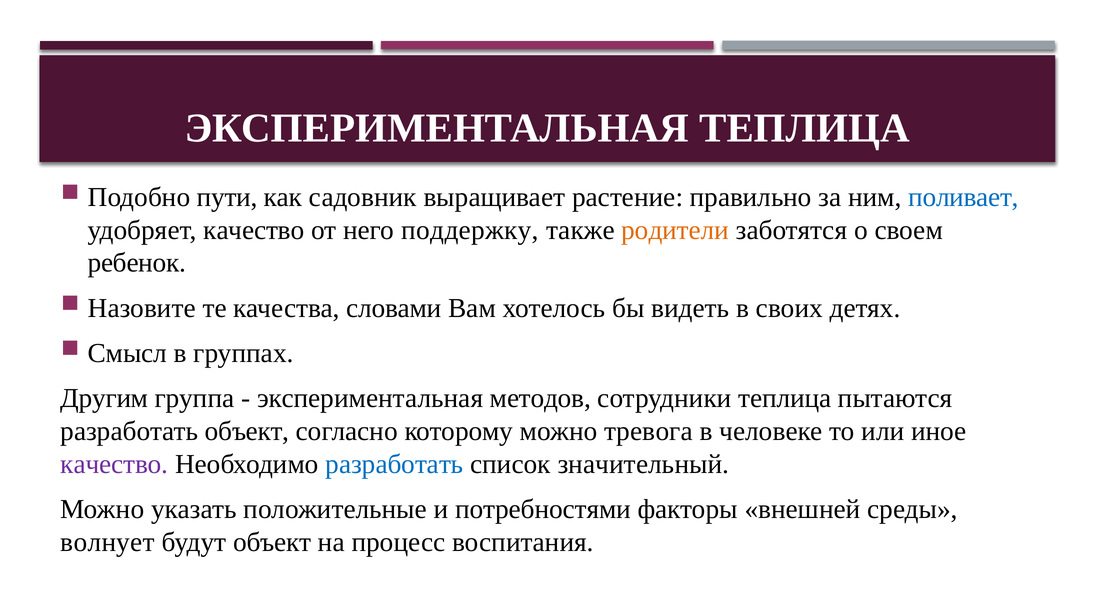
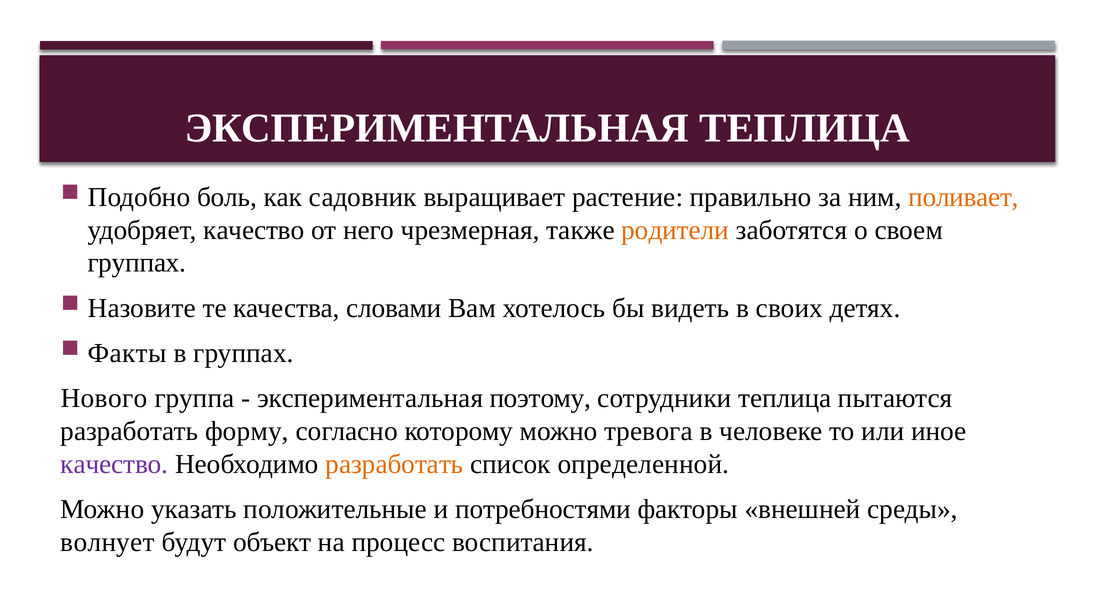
пути: пути -> боль
поливает colour: blue -> orange
поддержку: поддержку -> чрезмерная
ребенок at (137, 263): ребенок -> группах
Смысл: Смысл -> Факты
Другим: Другим -> Нового
методов: методов -> поэтому
разработать объект: объект -> форму
разработать at (394, 464) colour: blue -> orange
значительный: значительный -> определенной
